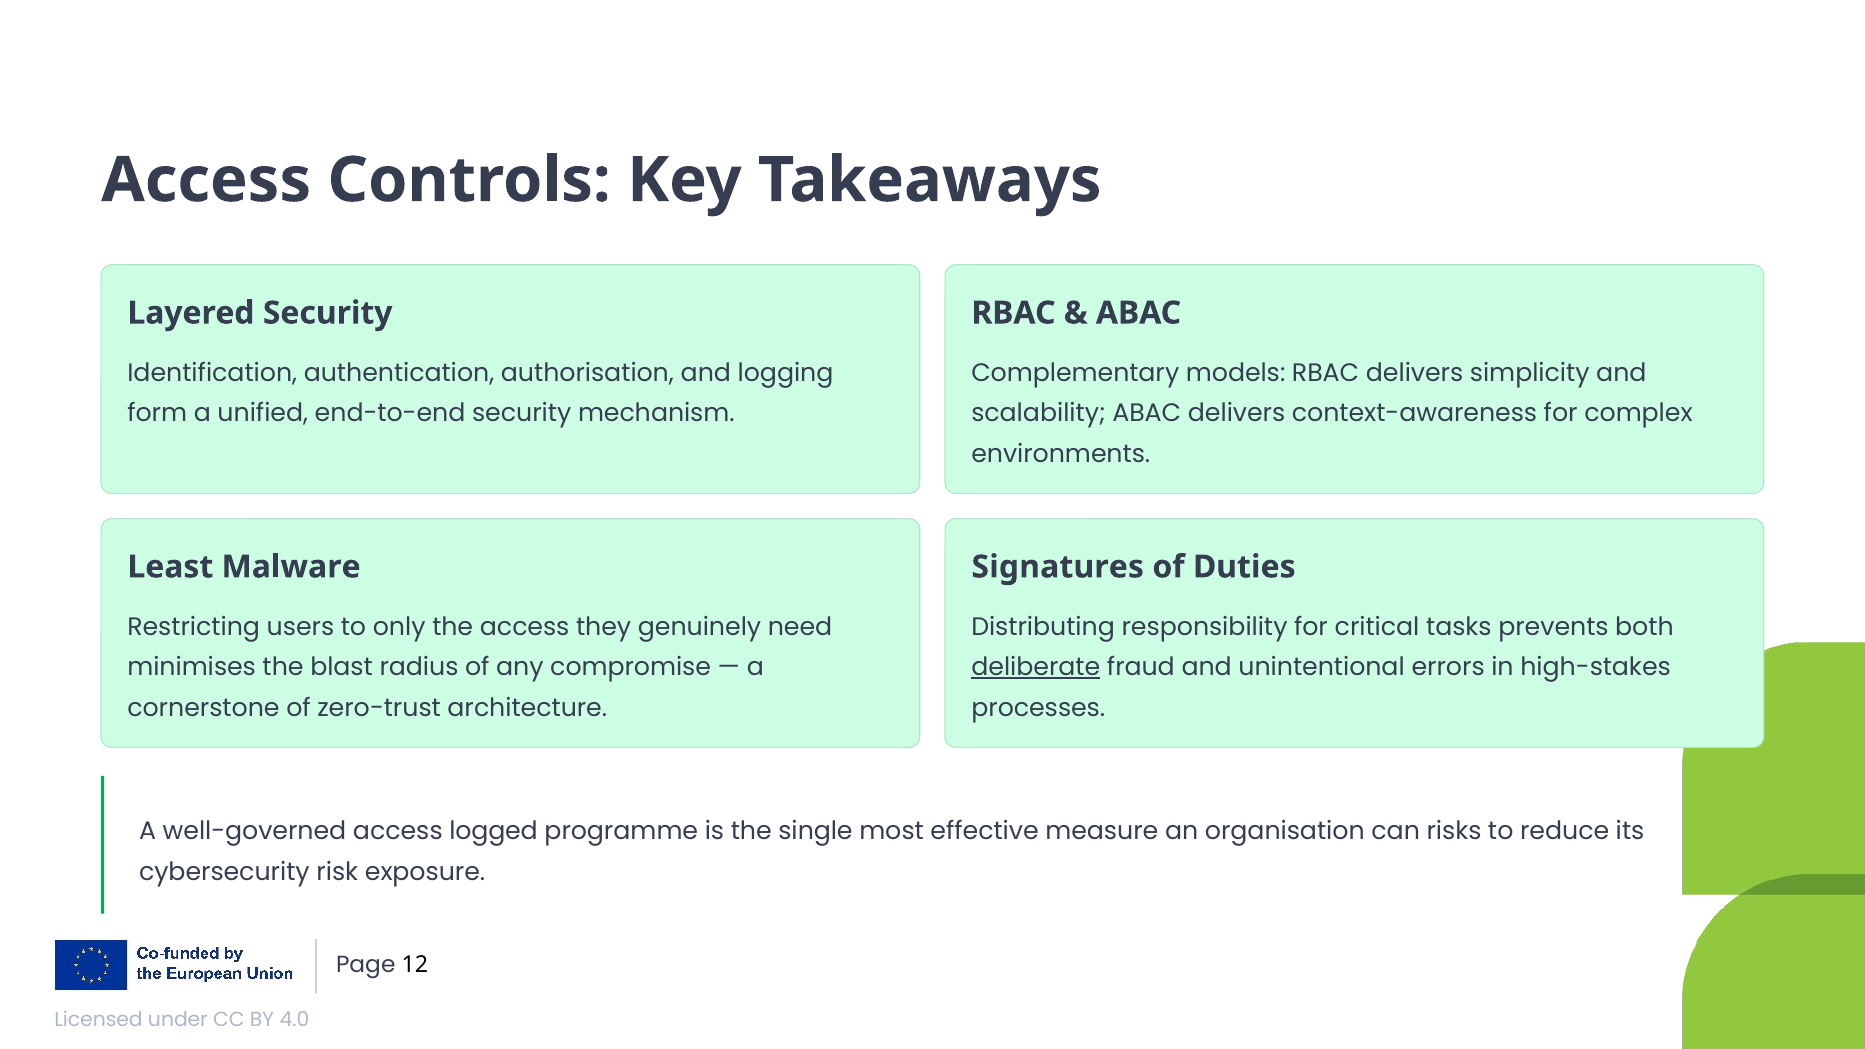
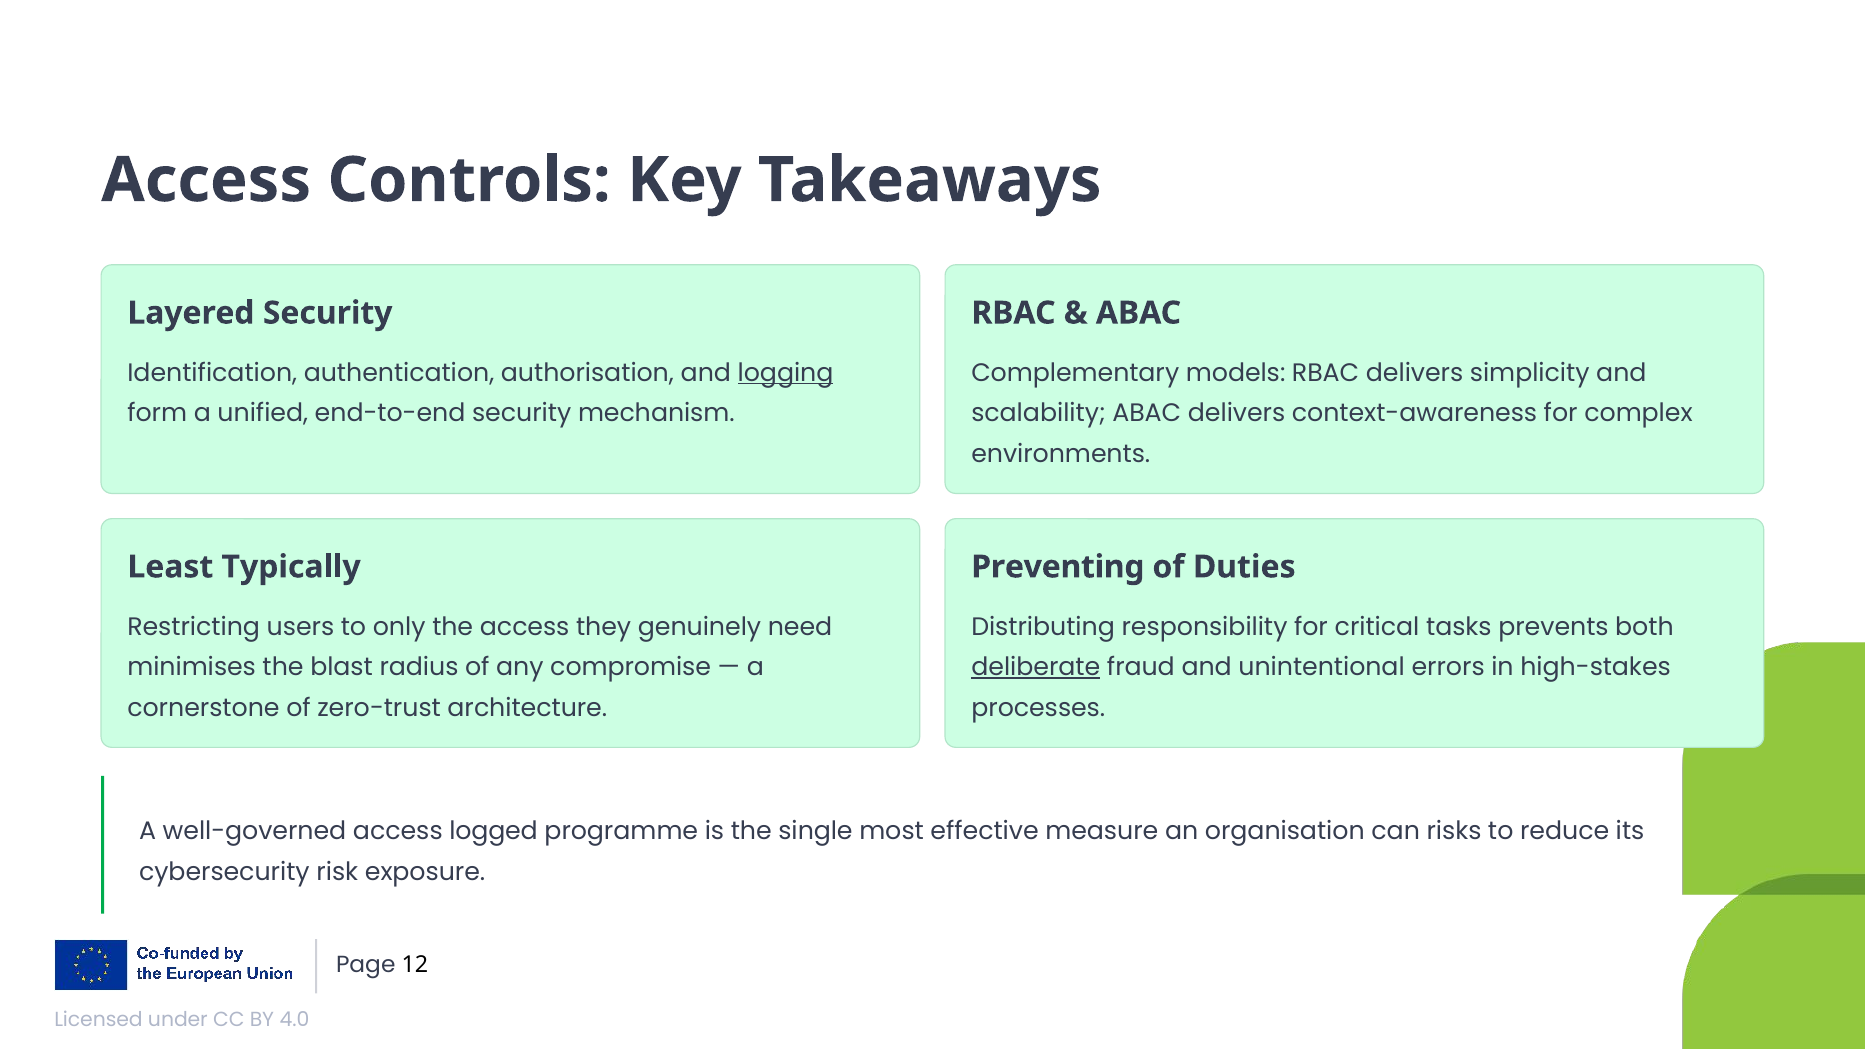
logging underline: none -> present
Malware: Malware -> Typically
Signatures: Signatures -> Preventing
